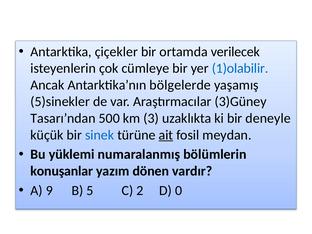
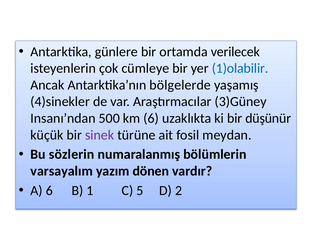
çiçekler: çiçekler -> günlere
5)sinekler: 5)sinekler -> 4)sinekler
Tasarı’ndan: Tasarı’ndan -> Insanı’ndan
km 3: 3 -> 6
deneyle: deneyle -> düşünür
sinek colour: blue -> purple
ait underline: present -> none
yüklemi: yüklemi -> sözlerin
konuşanlar: konuşanlar -> varsayalım
A 9: 9 -> 6
5: 5 -> 1
2: 2 -> 5
0: 0 -> 2
